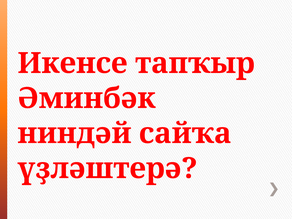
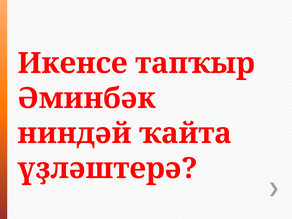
сайҡа: сайҡа -> ҡайта
